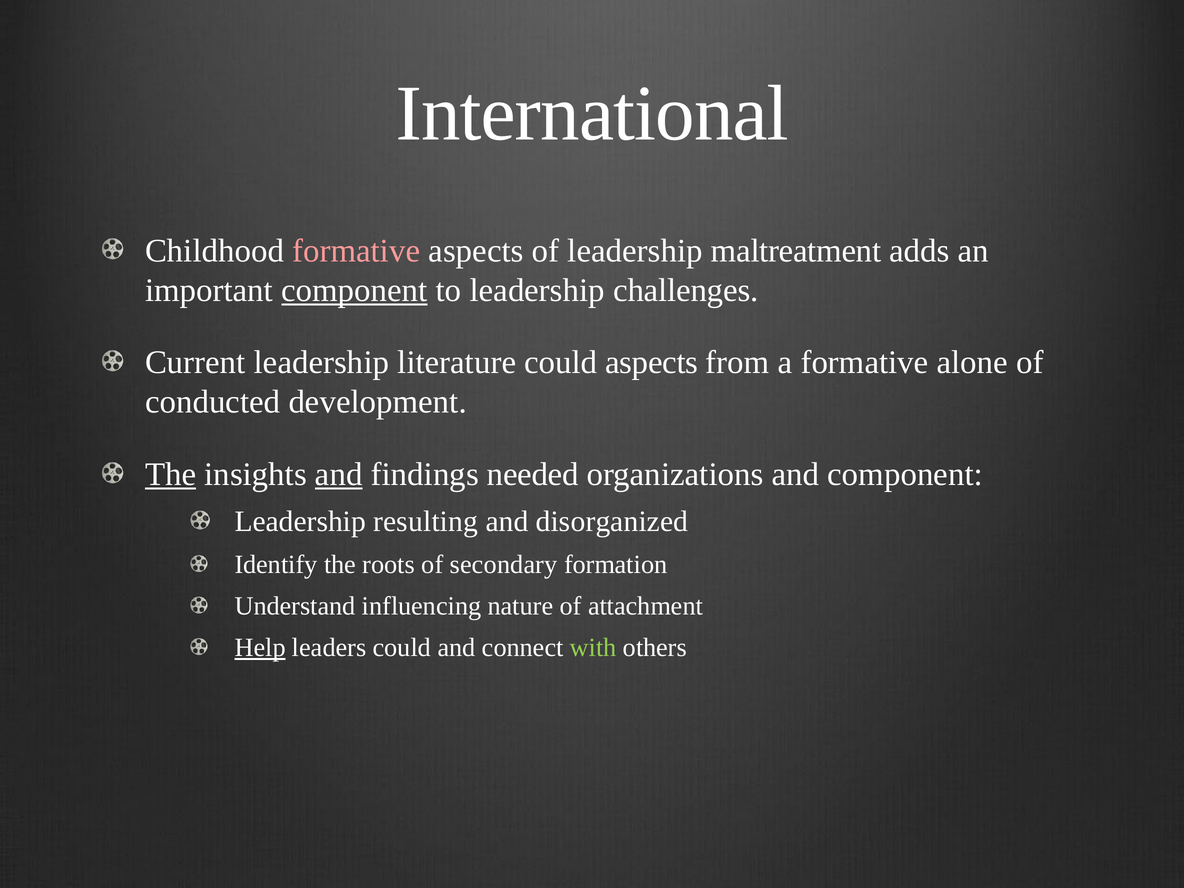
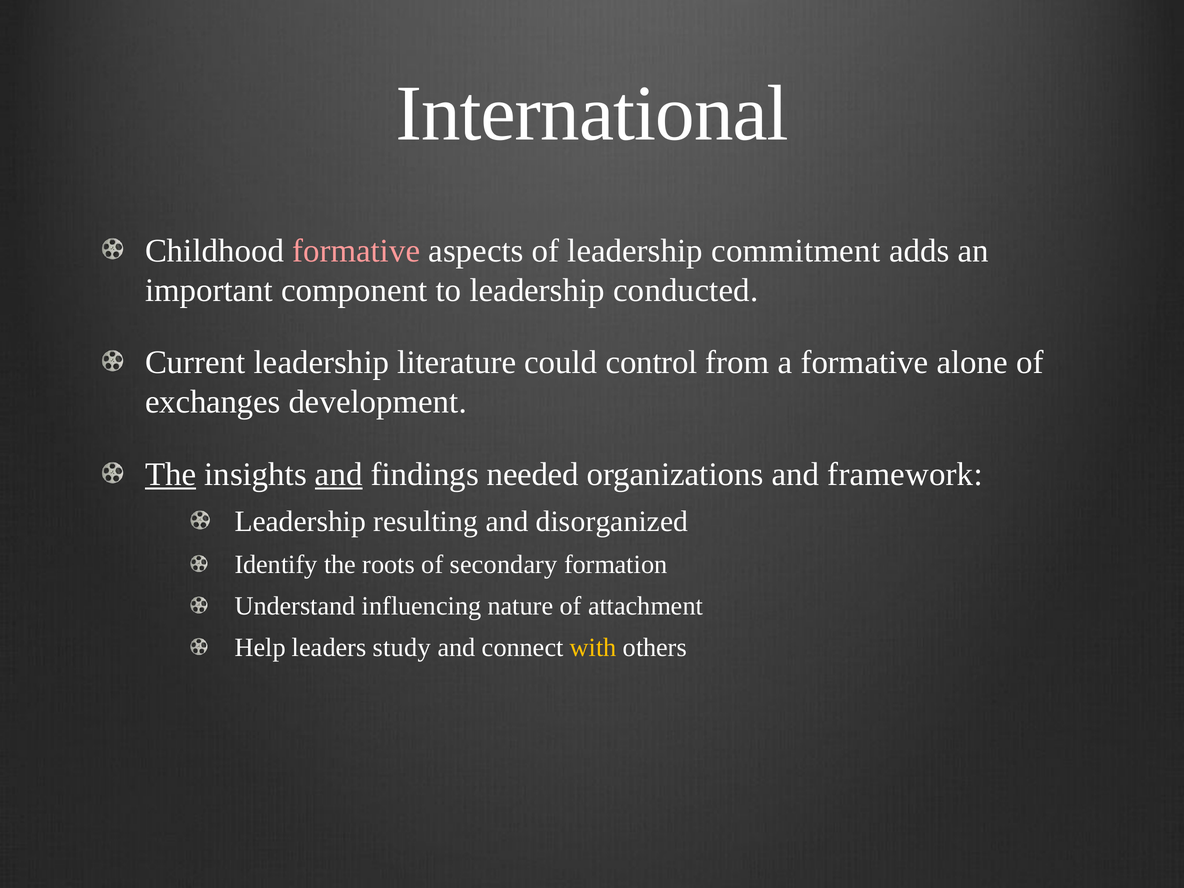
maltreatment: maltreatment -> commitment
component at (354, 290) underline: present -> none
challenges: challenges -> conducted
could aspects: aspects -> control
conducted: conducted -> exchanges
and component: component -> framework
Help underline: present -> none
leaders could: could -> study
with colour: light green -> yellow
